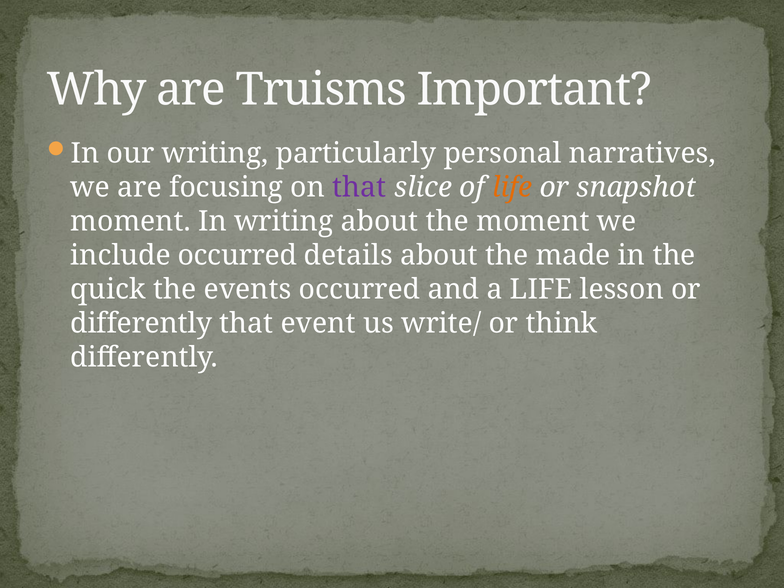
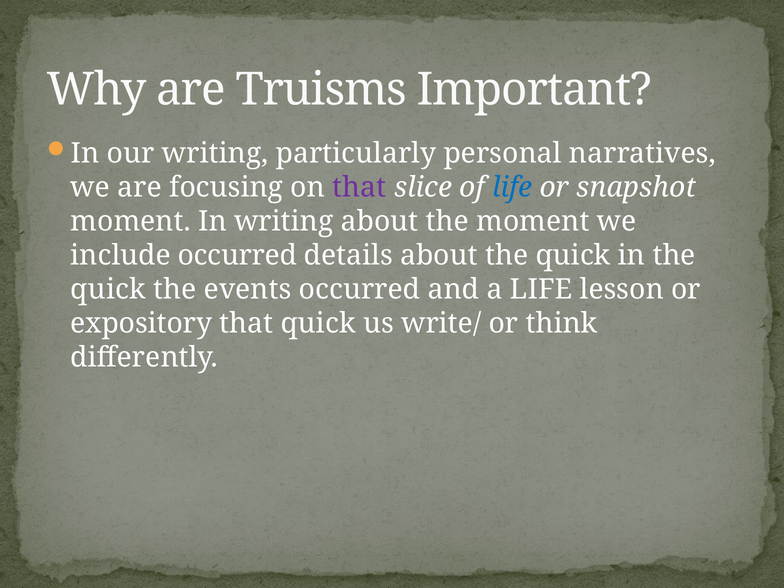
life at (512, 187) colour: orange -> blue
about the made: made -> quick
differently at (141, 323): differently -> expository
that event: event -> quick
